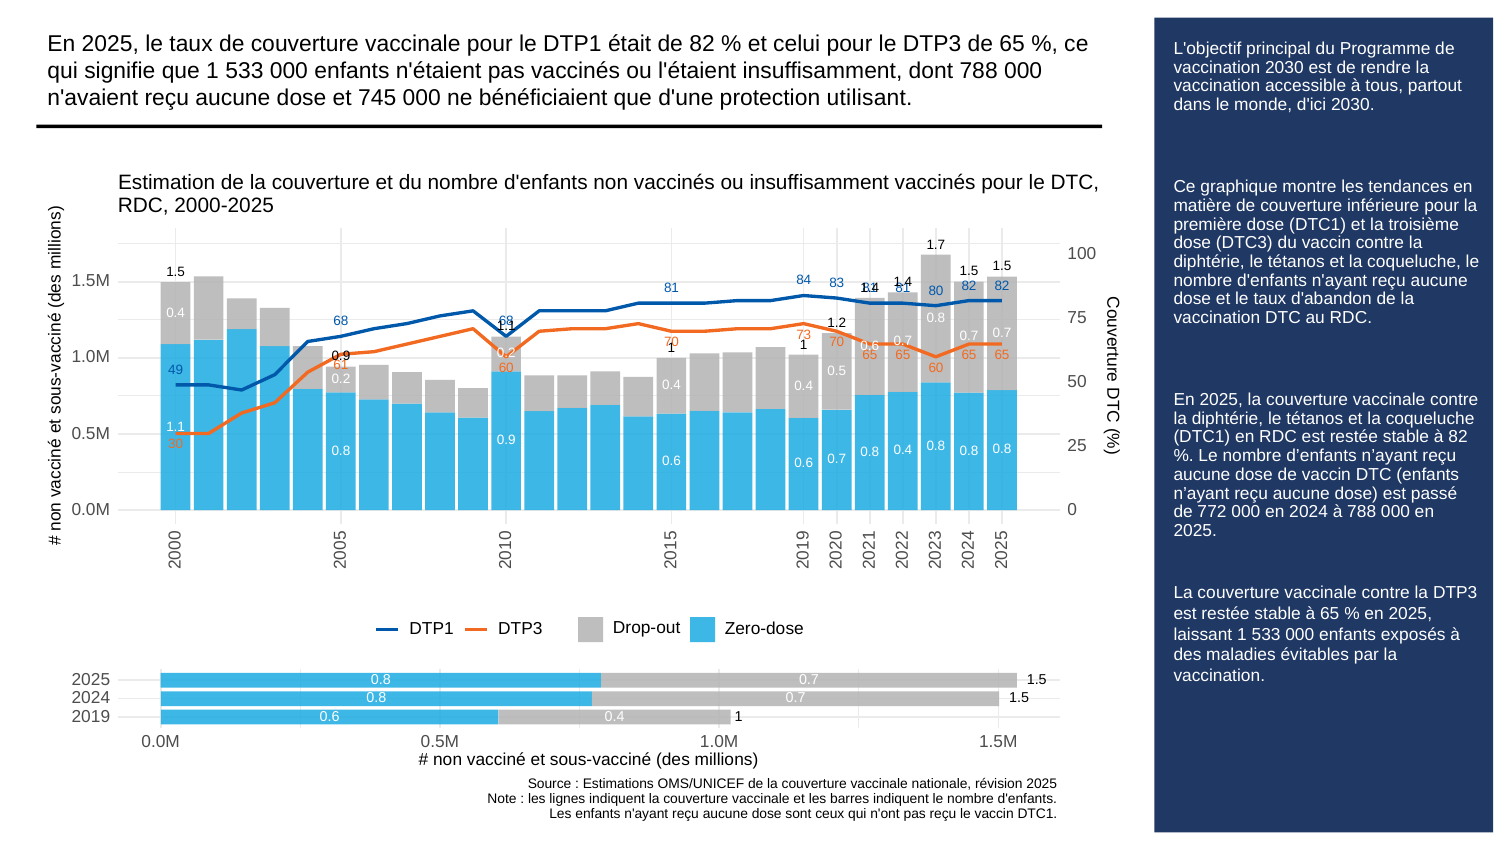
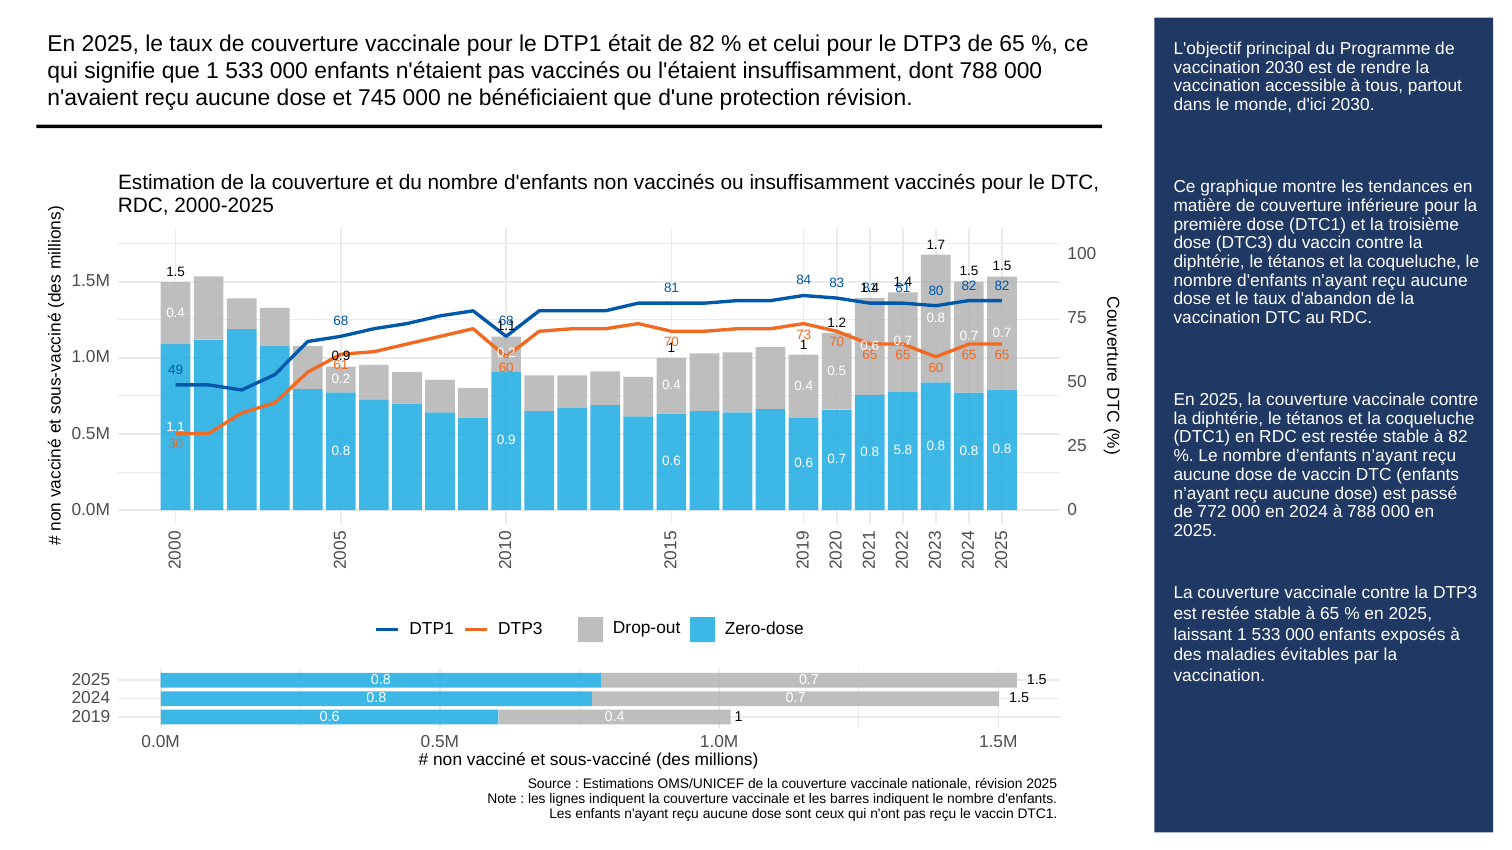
protection utilisant: utilisant -> révision
0.4 at (903, 451): 0.4 -> 5.8
